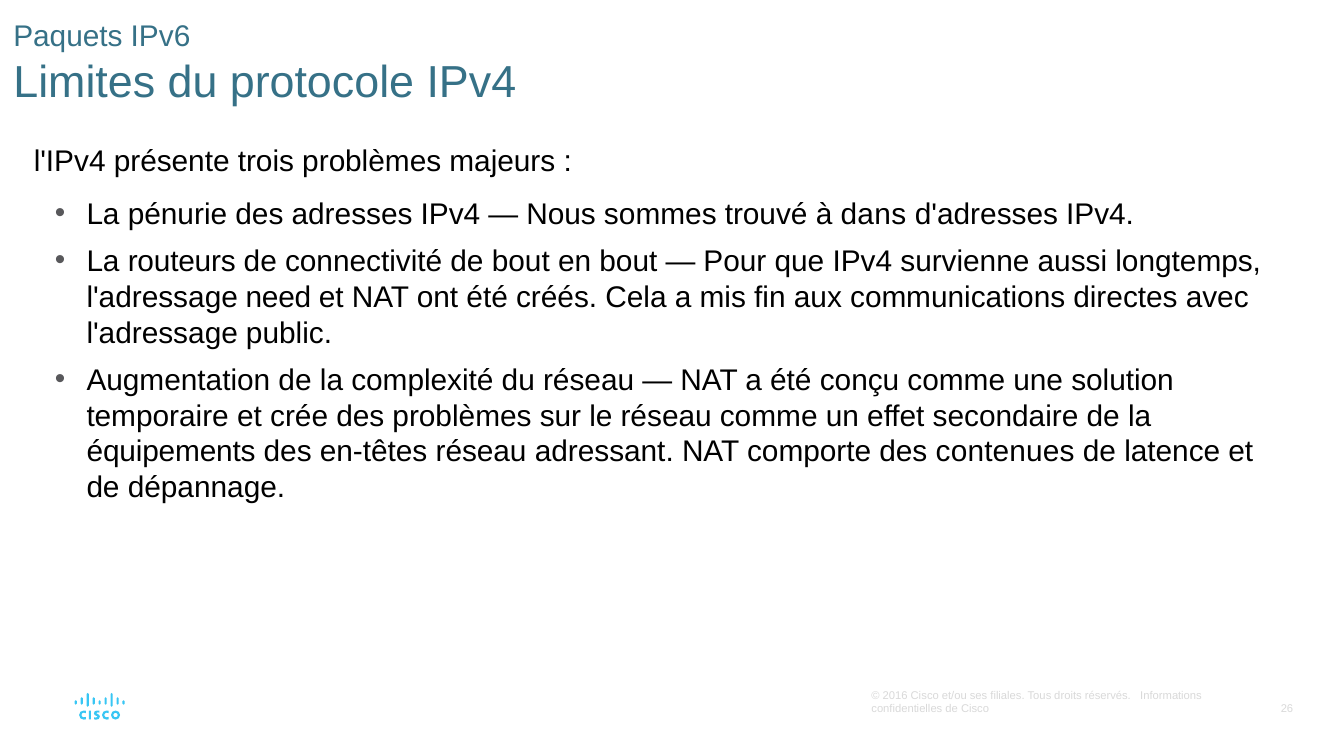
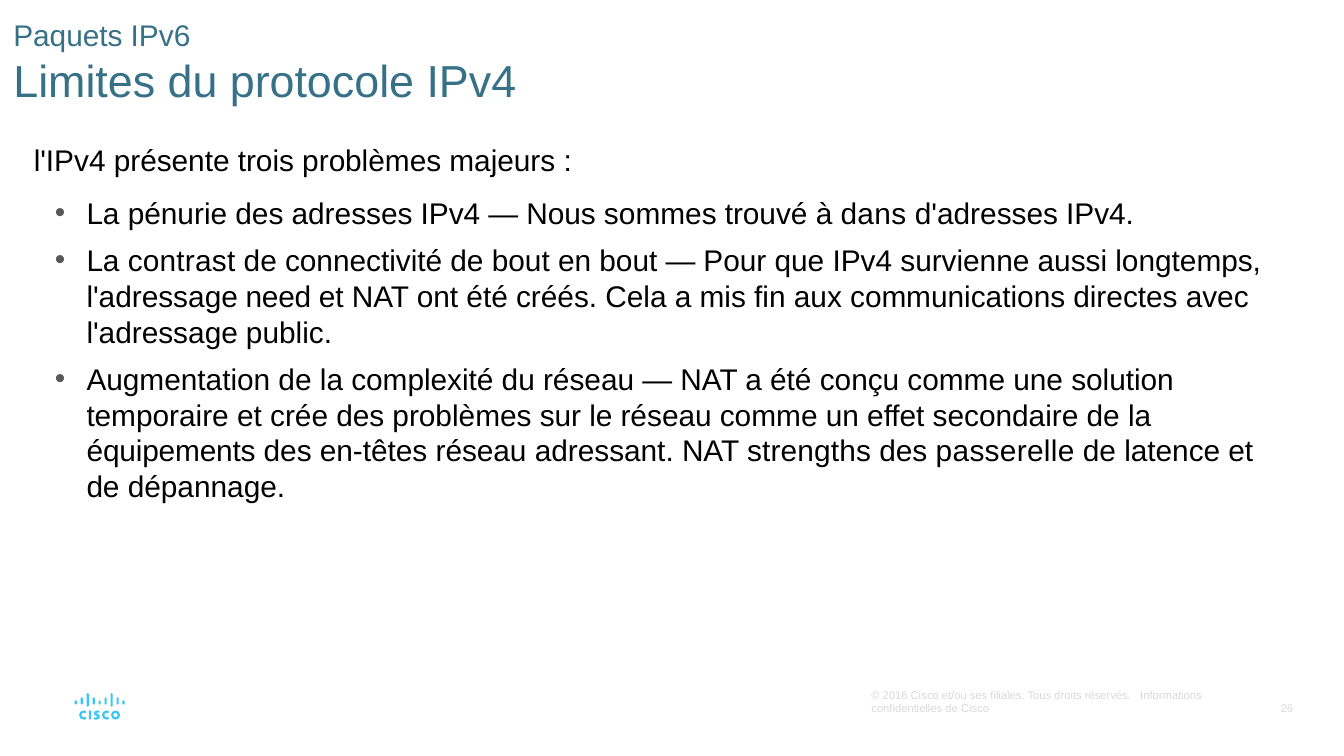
routeurs: routeurs -> contrast
comporte: comporte -> strengths
contenues: contenues -> passerelle
